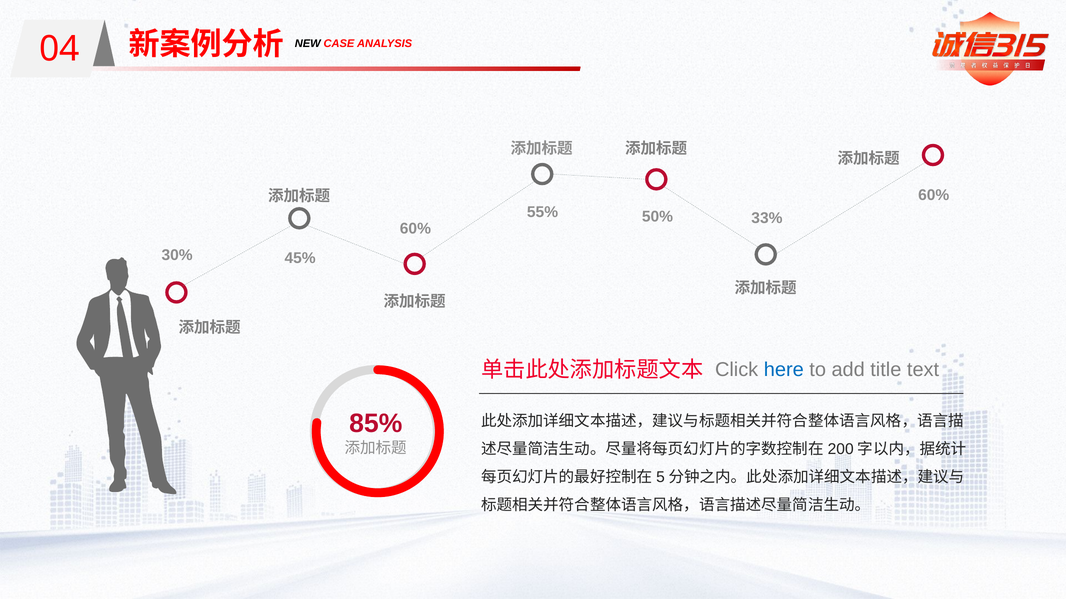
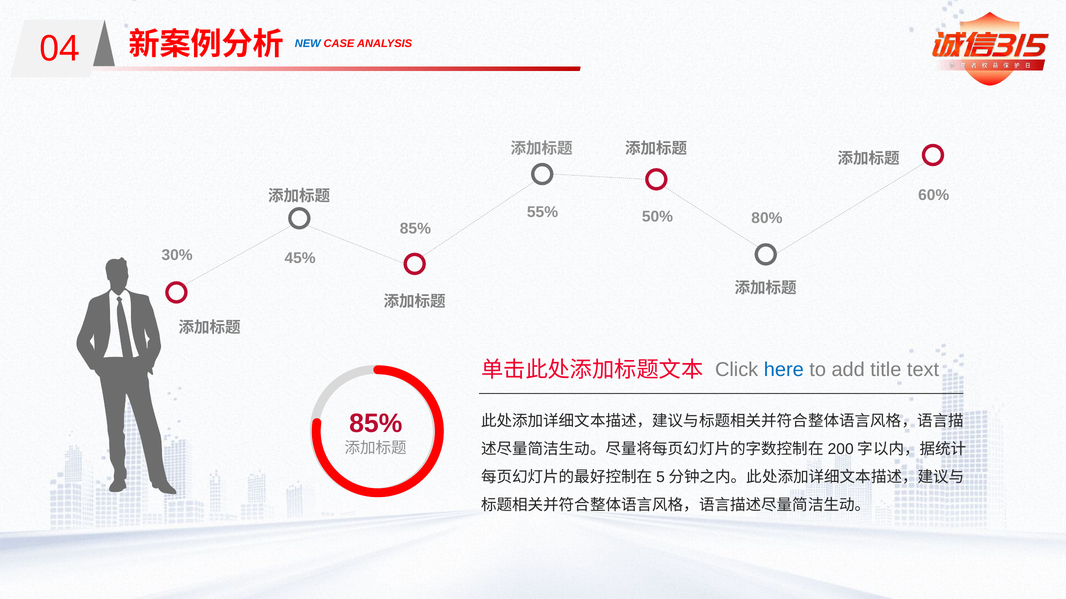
NEW colour: black -> blue
33%: 33% -> 80%
60% at (415, 229): 60% -> 85%
